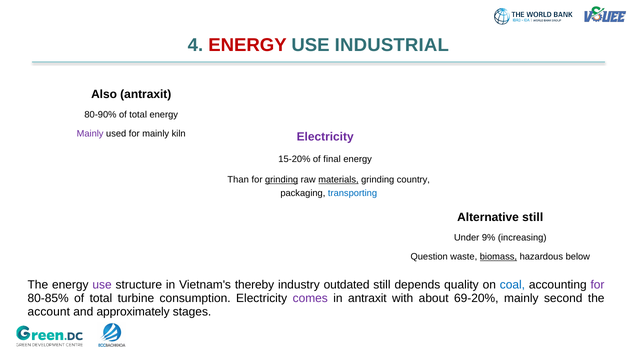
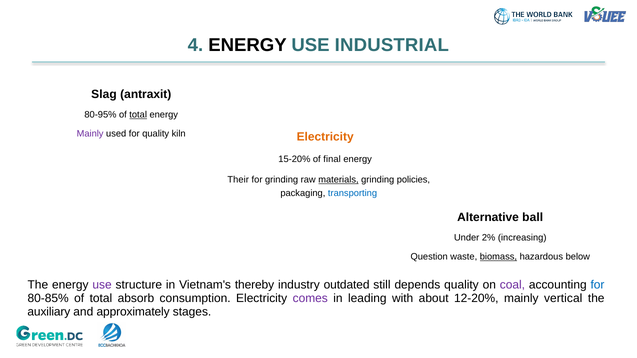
ENERGY at (247, 45) colour: red -> black
Also: Also -> Slag
80-90%: 80-90% -> 80-95%
total at (138, 115) underline: none -> present
for mainly: mainly -> quality
Electricity at (325, 137) colour: purple -> orange
Than: Than -> Their
grinding at (282, 180) underline: present -> none
country: country -> policies
Alternative still: still -> ball
9%: 9% -> 2%
coal colour: blue -> purple
for at (598, 285) colour: purple -> blue
turbine: turbine -> absorb
in antraxit: antraxit -> leading
69-20%: 69-20% -> 12-20%
second: second -> vertical
account: account -> auxiliary
